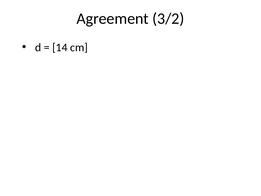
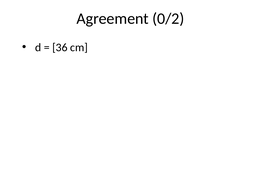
3/2: 3/2 -> 0/2
14: 14 -> 36
